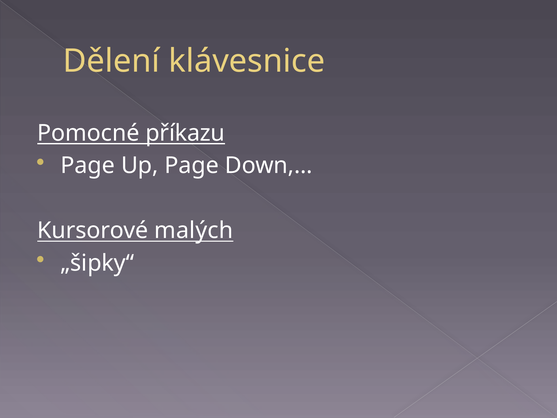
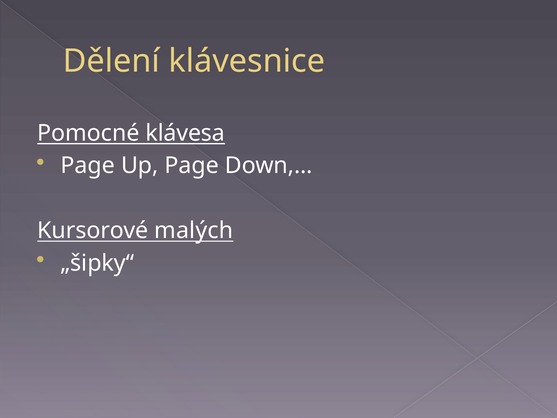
příkazu: příkazu -> klávesa
